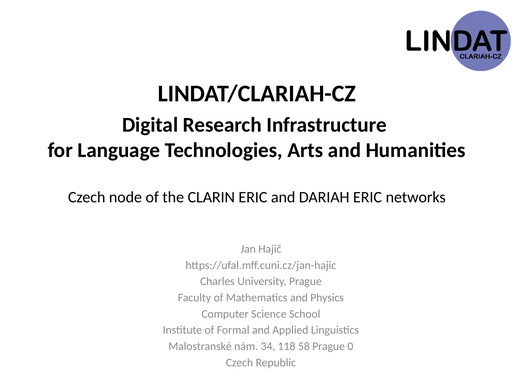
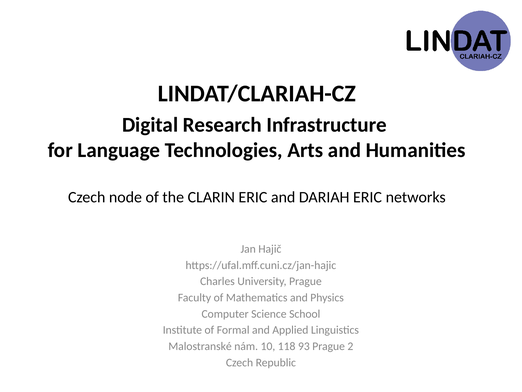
34: 34 -> 10
58: 58 -> 93
0: 0 -> 2
